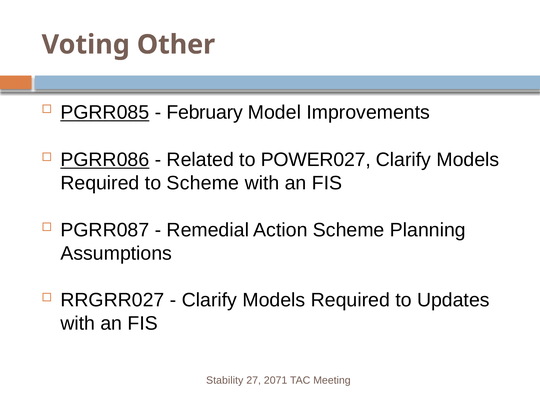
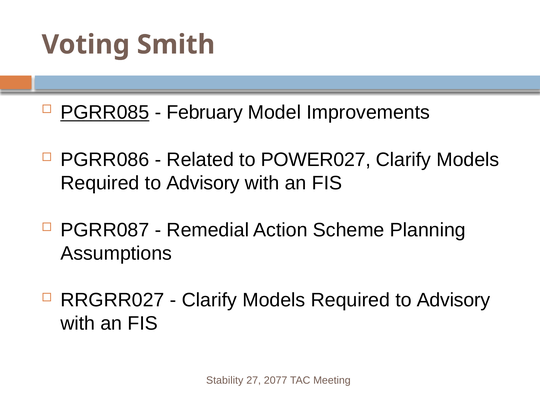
Other: Other -> Smith
PGRR086 underline: present -> none
Scheme at (203, 183): Scheme -> Advisory
Updates at (453, 300): Updates -> Advisory
2071: 2071 -> 2077
